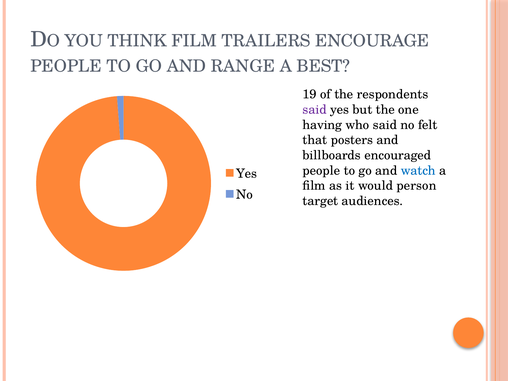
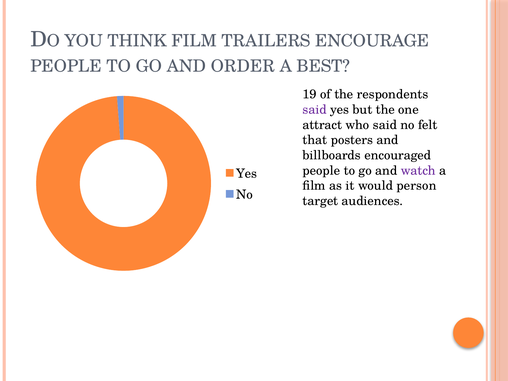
RANGE: RANGE -> ORDER
having: having -> attract
watch colour: blue -> purple
